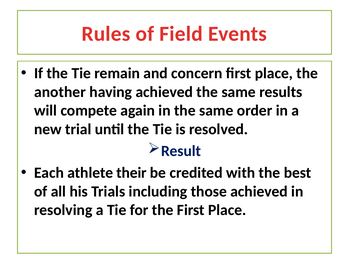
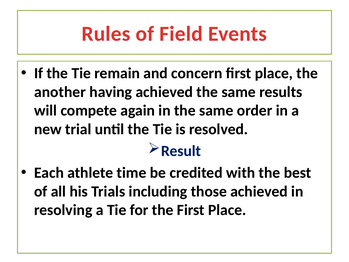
their: their -> time
